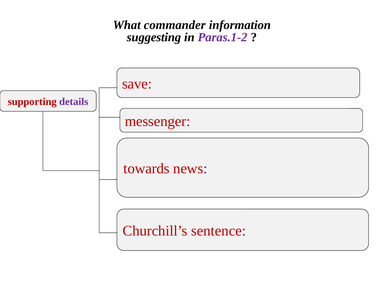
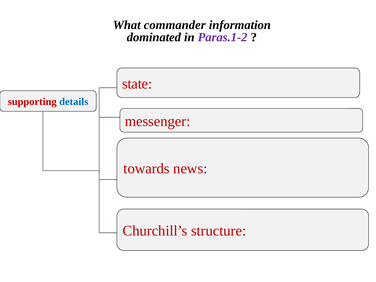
suggesting: suggesting -> dominated
save: save -> state
details colour: purple -> blue
sentence: sentence -> structure
